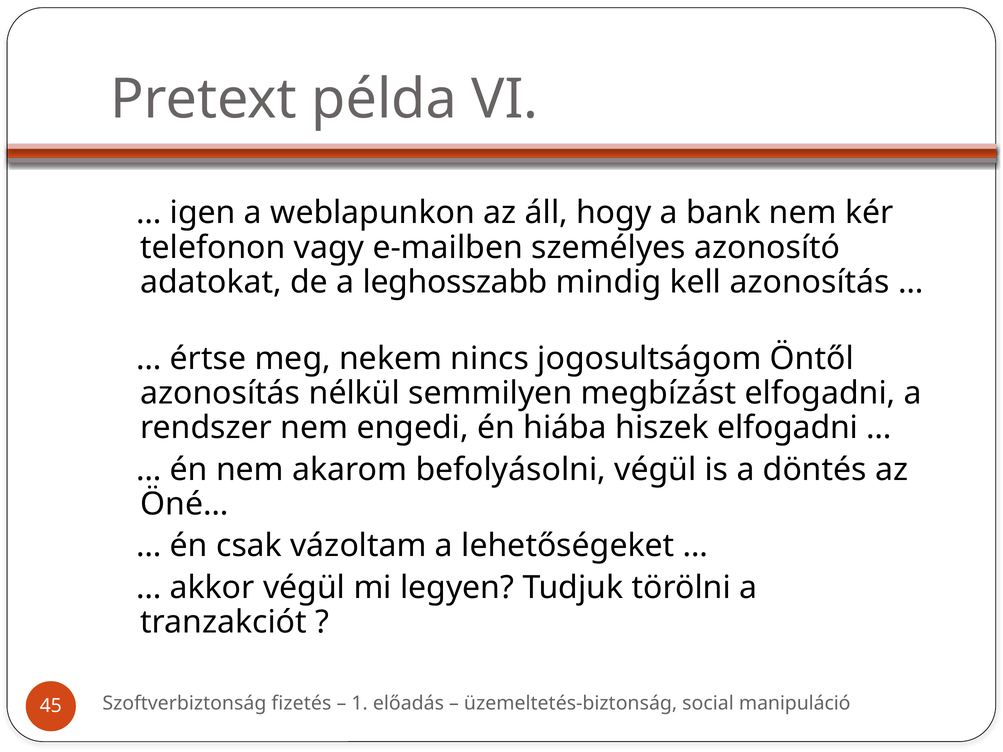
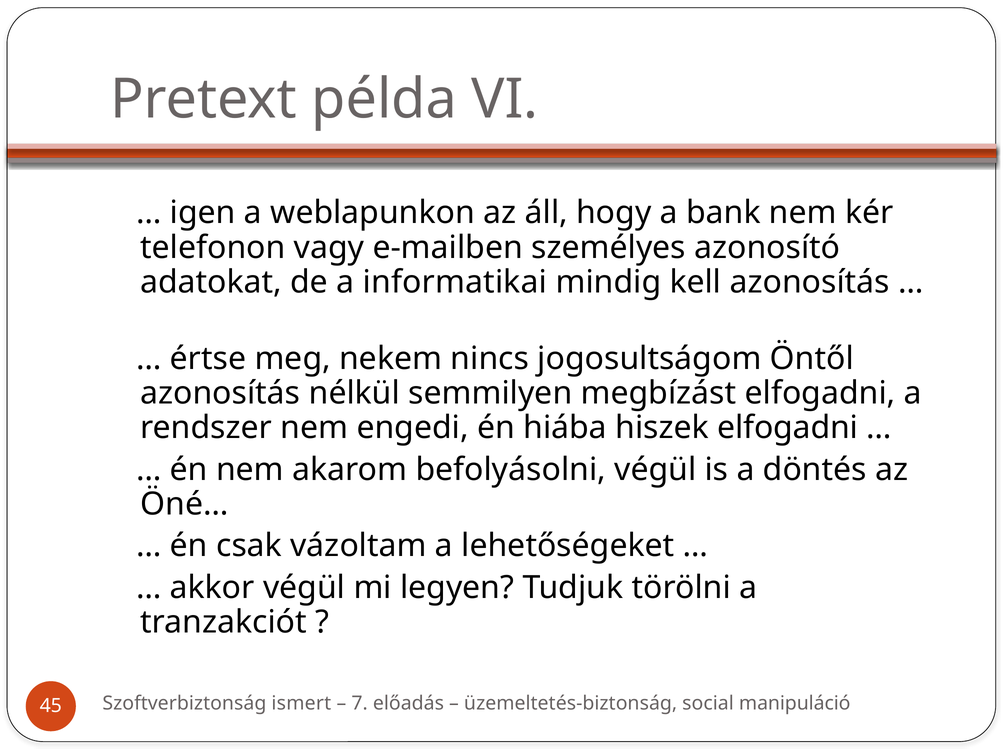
leghosszabb: leghosszabb -> informatikai
fizetés: fizetés -> ismert
1: 1 -> 7
